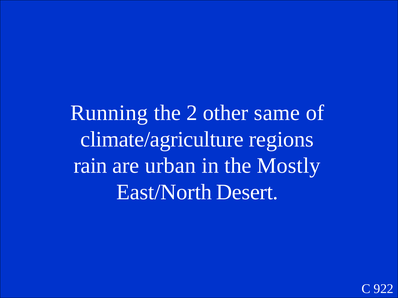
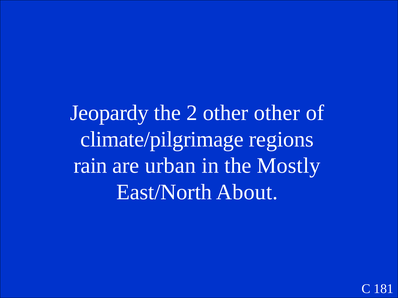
Running: Running -> Jeopardy
other same: same -> other
climate/agriculture: climate/agriculture -> climate/pilgrimage
Desert: Desert -> About
922: 922 -> 181
